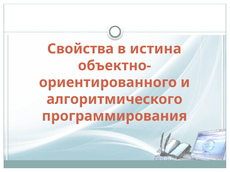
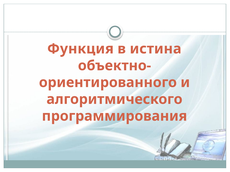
Свойства: Свойства -> Функция
